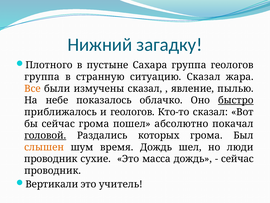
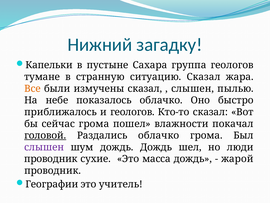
Плотного: Плотного -> Капельки
группа at (42, 77): группа -> тумане
явление at (193, 88): явление -> слышен
быстро underline: present -> none
абсолютно: абсолютно -> влажности
Раздались которых: которых -> облачко
слышен at (44, 147) colour: orange -> purple
шум время: время -> дождь
сейчас at (237, 159): сейчас -> жарой
Вертикали: Вертикали -> Географии
